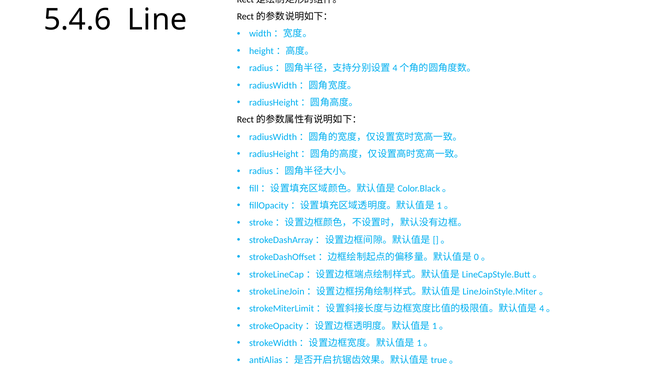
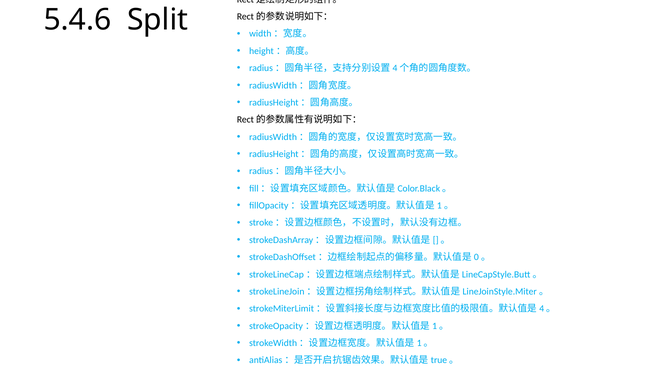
Line: Line -> Split
